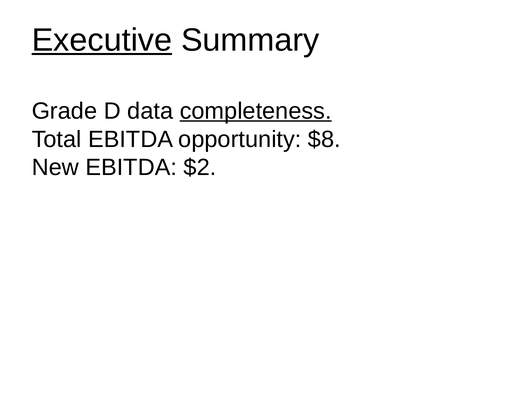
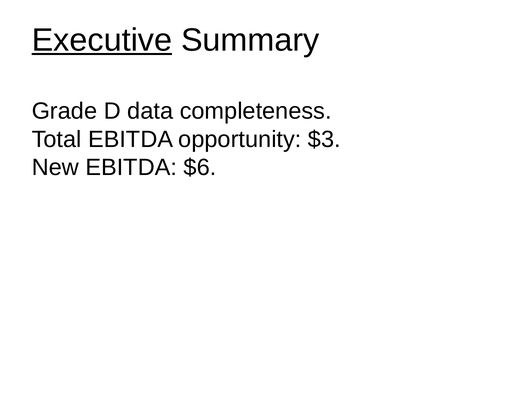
completeness underline: present -> none
$8: $8 -> $3
$2: $2 -> $6
